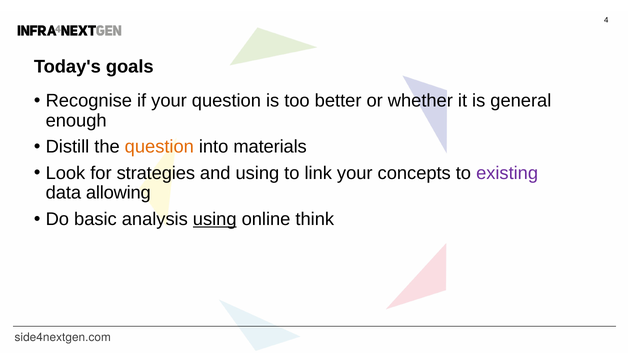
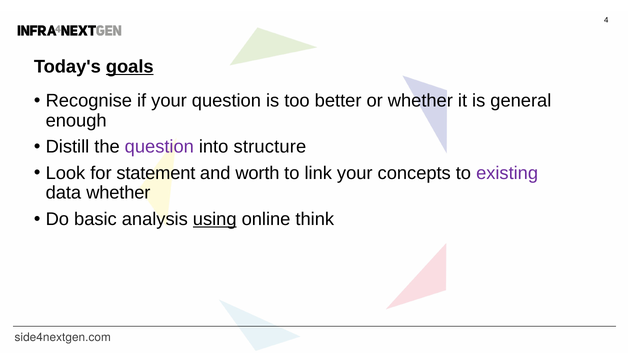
goals underline: none -> present
question at (159, 147) colour: orange -> purple
materials: materials -> structure
strategies: strategies -> statement
and using: using -> worth
data allowing: allowing -> whether
